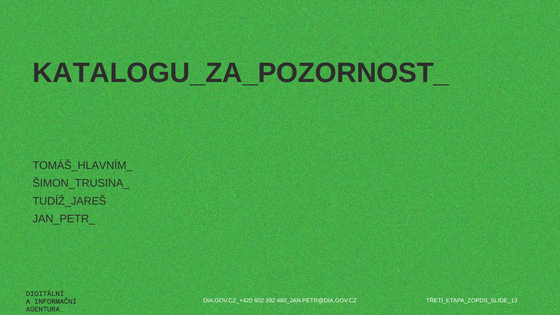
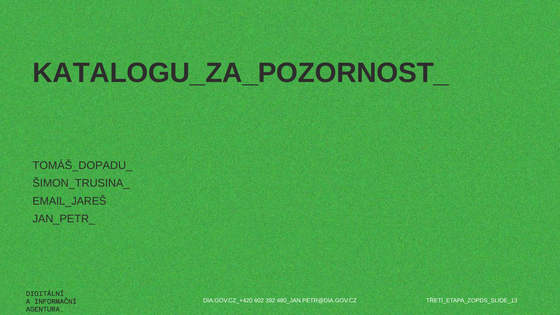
TOMÁŠ_HLAVNÍM_: TOMÁŠ_HLAVNÍM_ -> TOMÁŠ_DOPADU_
TUDÍŽ_JAREŠ: TUDÍŽ_JAREŠ -> EMAIL_JAREŠ
